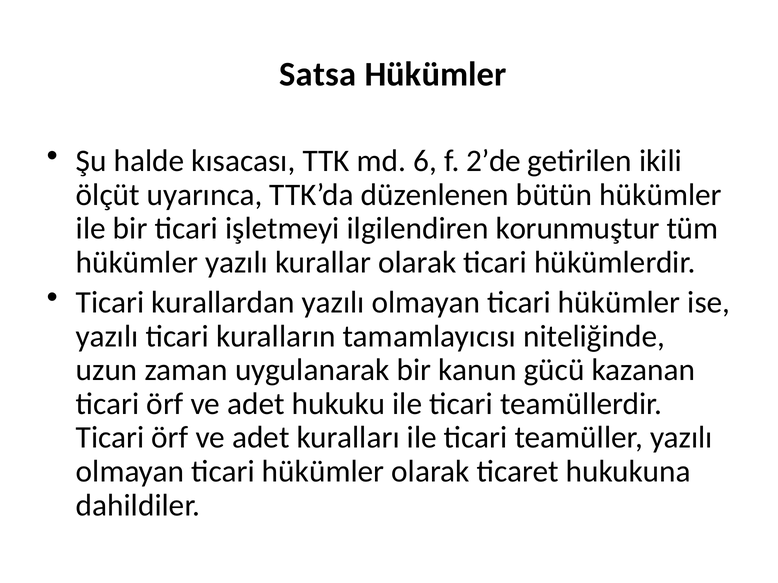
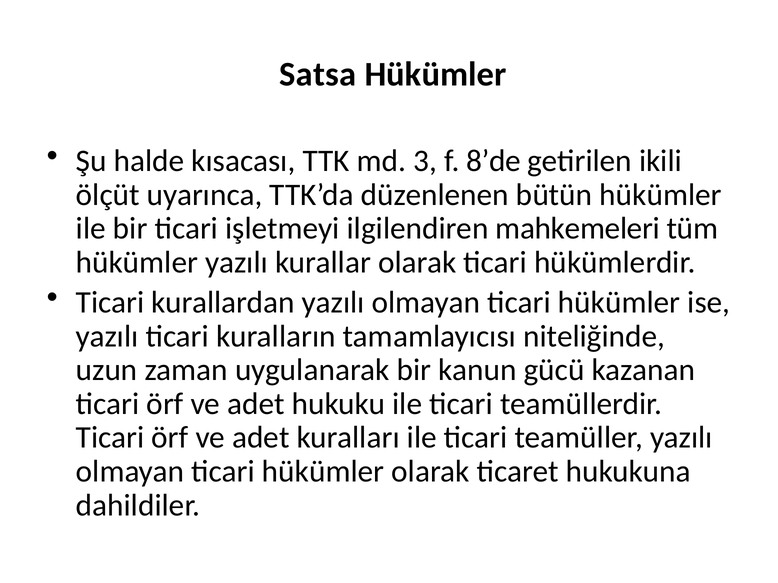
6: 6 -> 3
2’de: 2’de -> 8’de
korunmuştur: korunmuştur -> mahkemeleri
